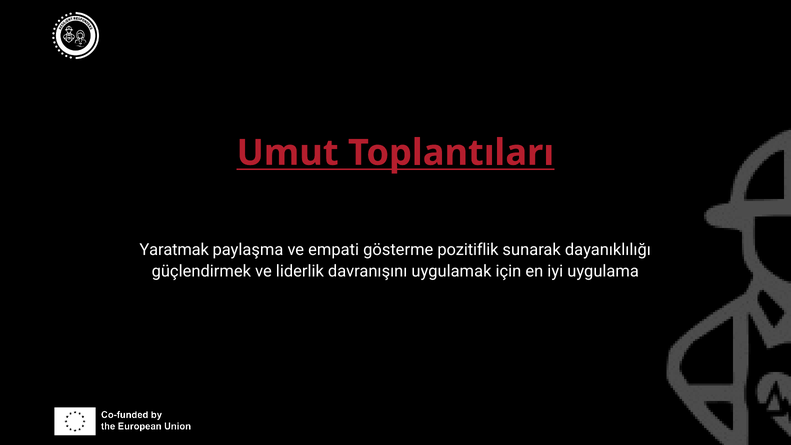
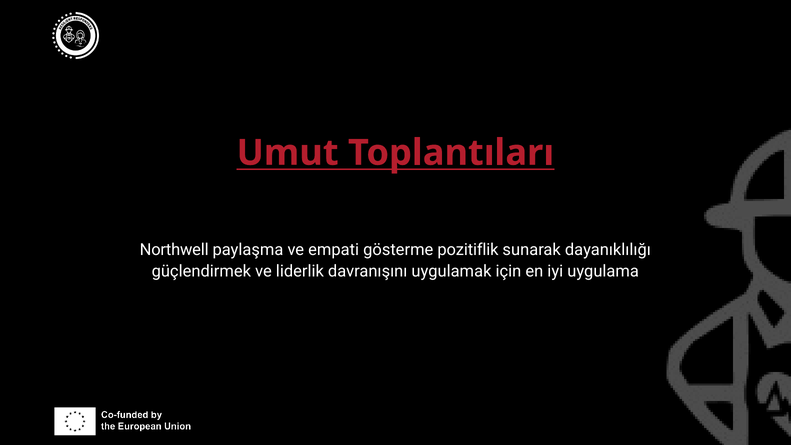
Yaratmak: Yaratmak -> Northwell
